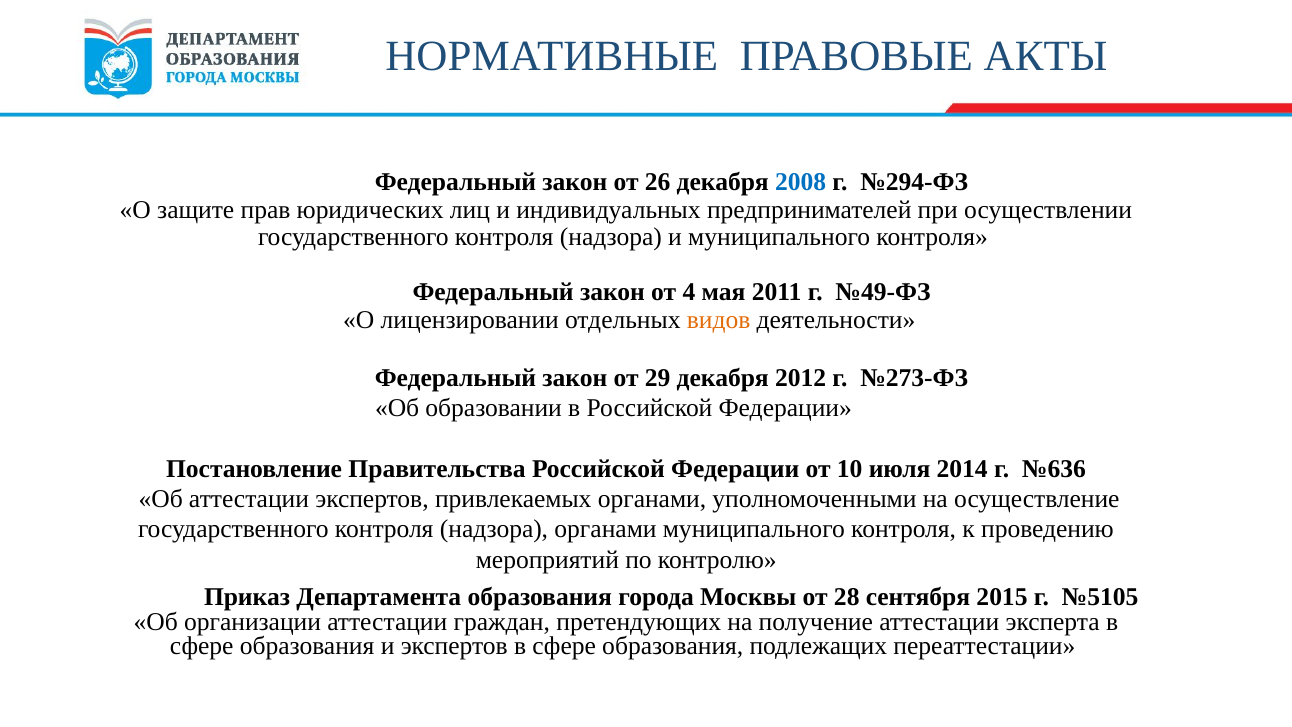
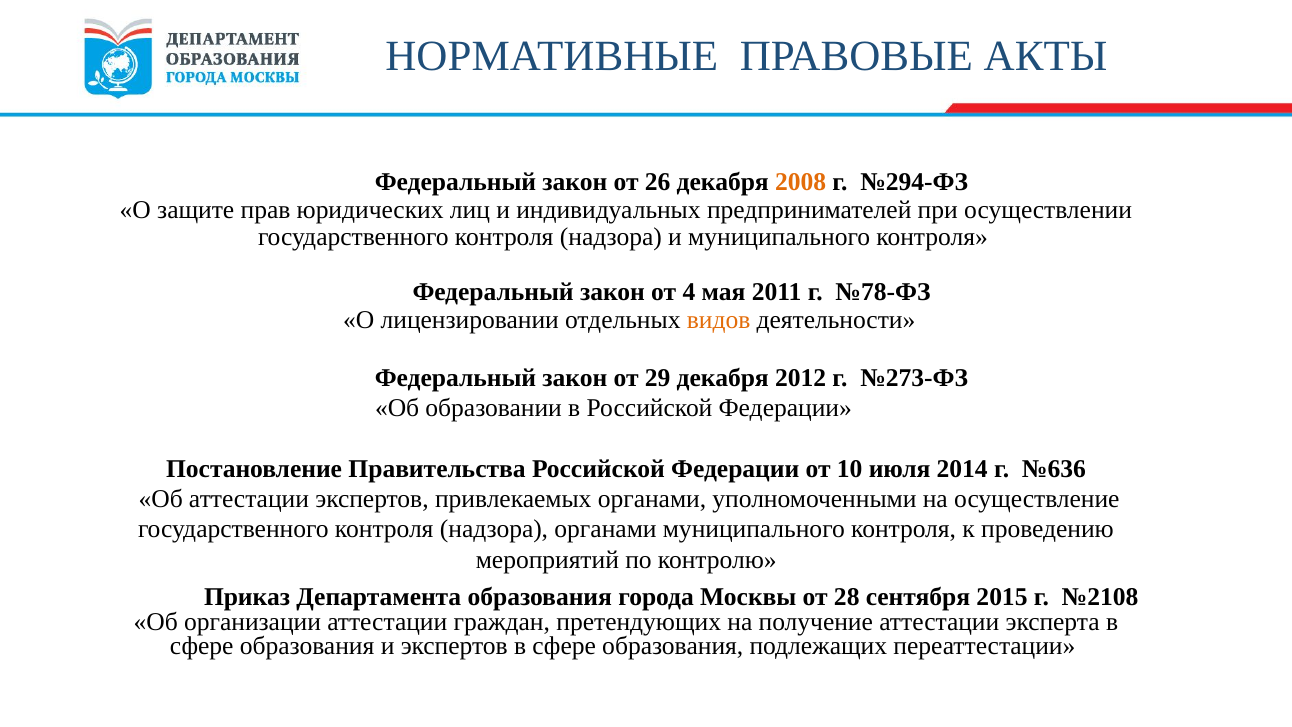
2008 colour: blue -> orange
№49-ФЗ: №49-ФЗ -> №78-ФЗ
№5105: №5105 -> №2108
